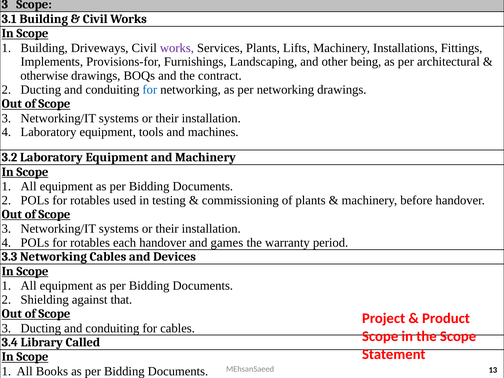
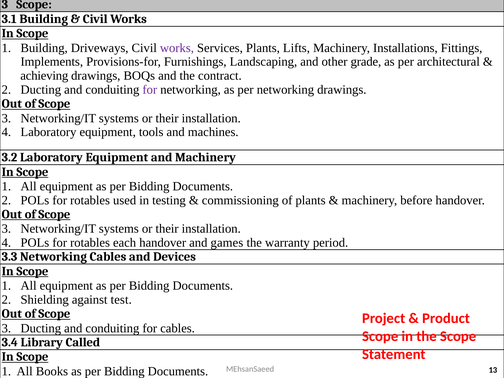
being: being -> grade
otherwise: otherwise -> achieving
for at (150, 90) colour: blue -> purple
that: that -> test
